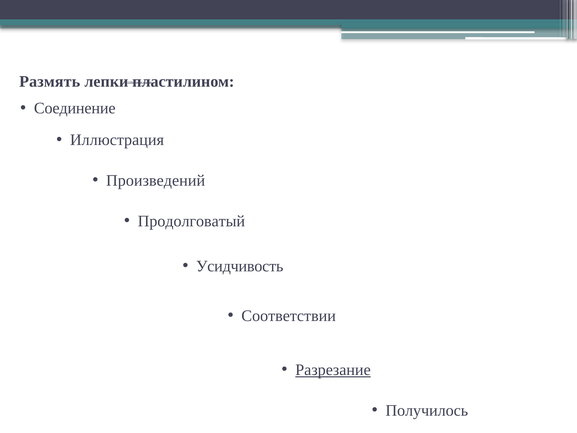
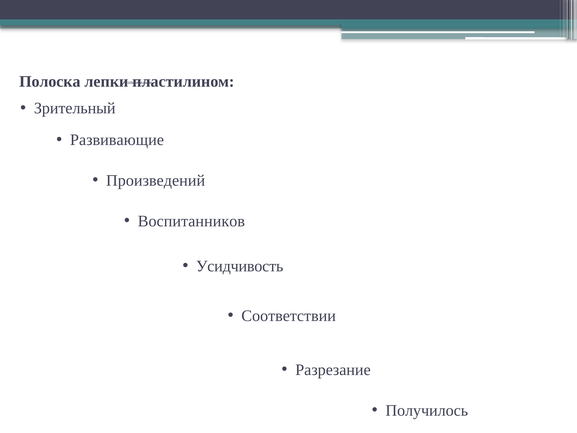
Размять: Размять -> Полоска
Соединение: Соединение -> Зрительный
Иллюстрация: Иллюстрация -> Развивающие
Продолговатый: Продолговатый -> Воспитанников
Разрезание underline: present -> none
